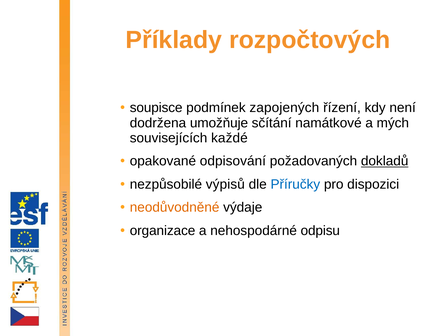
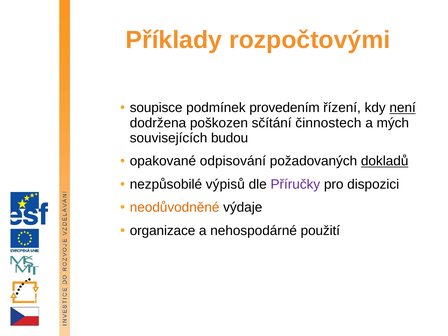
rozpočtových: rozpočtových -> rozpočtovými
zapojených: zapojených -> provedením
není underline: none -> present
umožňuje: umožňuje -> poškozen
namátkové: namátkové -> činnostech
každé: každé -> budou
Příručky colour: blue -> purple
odpisu: odpisu -> použití
